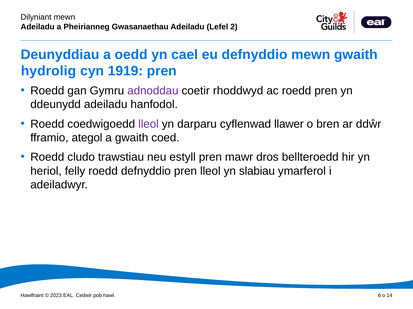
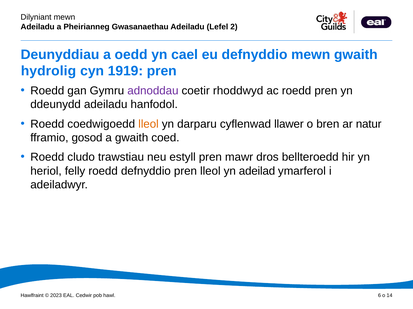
lleol at (149, 124) colour: purple -> orange
ddŵr: ddŵr -> natur
ategol: ategol -> gosod
slabiau: slabiau -> adeilad
